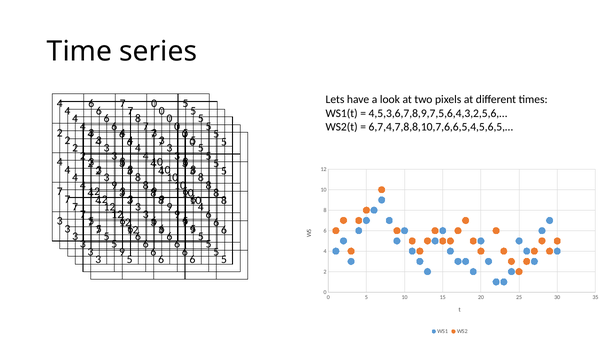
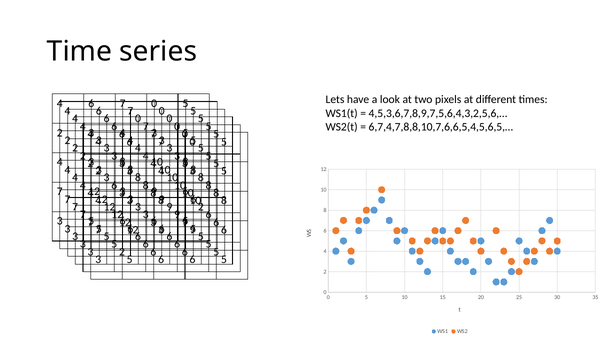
8 at (138, 119): 8 -> 0
9 at (114, 185): 9 -> 6
9 4: 4 -> 2
9 at (122, 252): 9 -> 2
